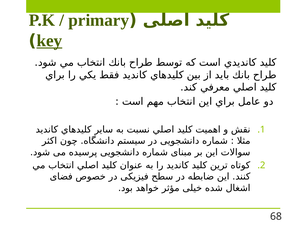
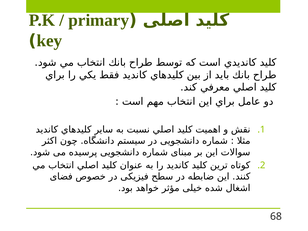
key underline: present -> none
